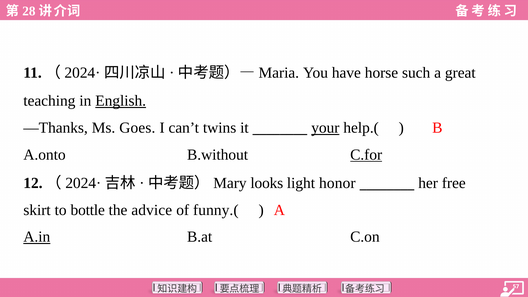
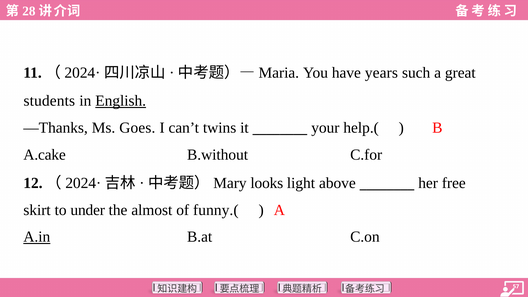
horse: horse -> years
teaching: teaching -> students
your underline: present -> none
A.onto: A.onto -> A.cake
C.for underline: present -> none
honor: honor -> above
bottle: bottle -> under
advice: advice -> almost
